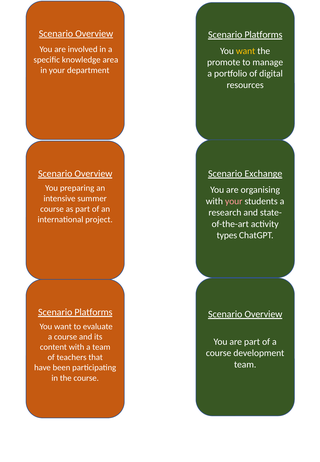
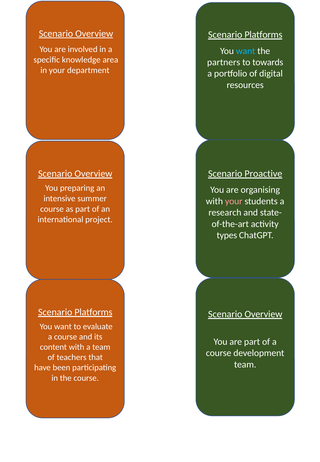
want at (246, 51) colour: yellow -> light blue
promote: promote -> partners
manage: manage -> towards
Exchange: Exchange -> Proactive
